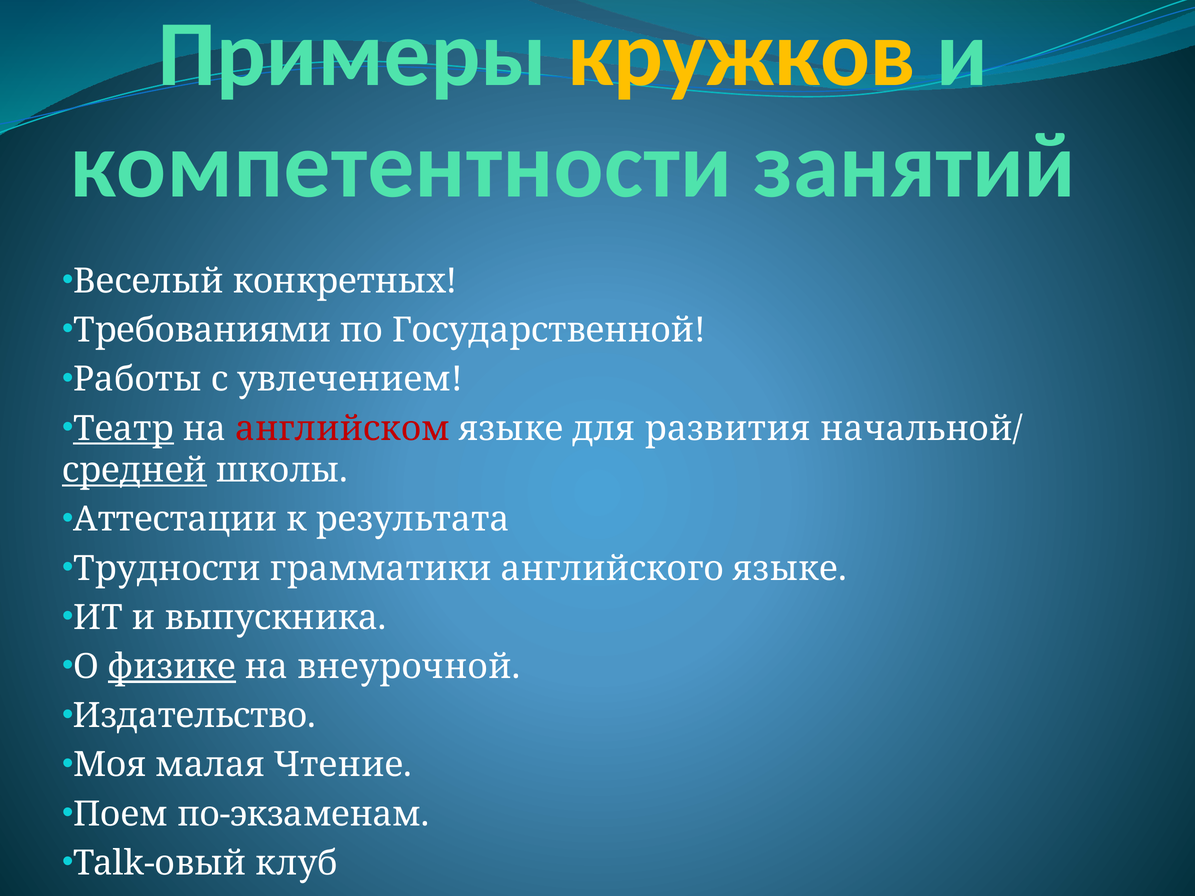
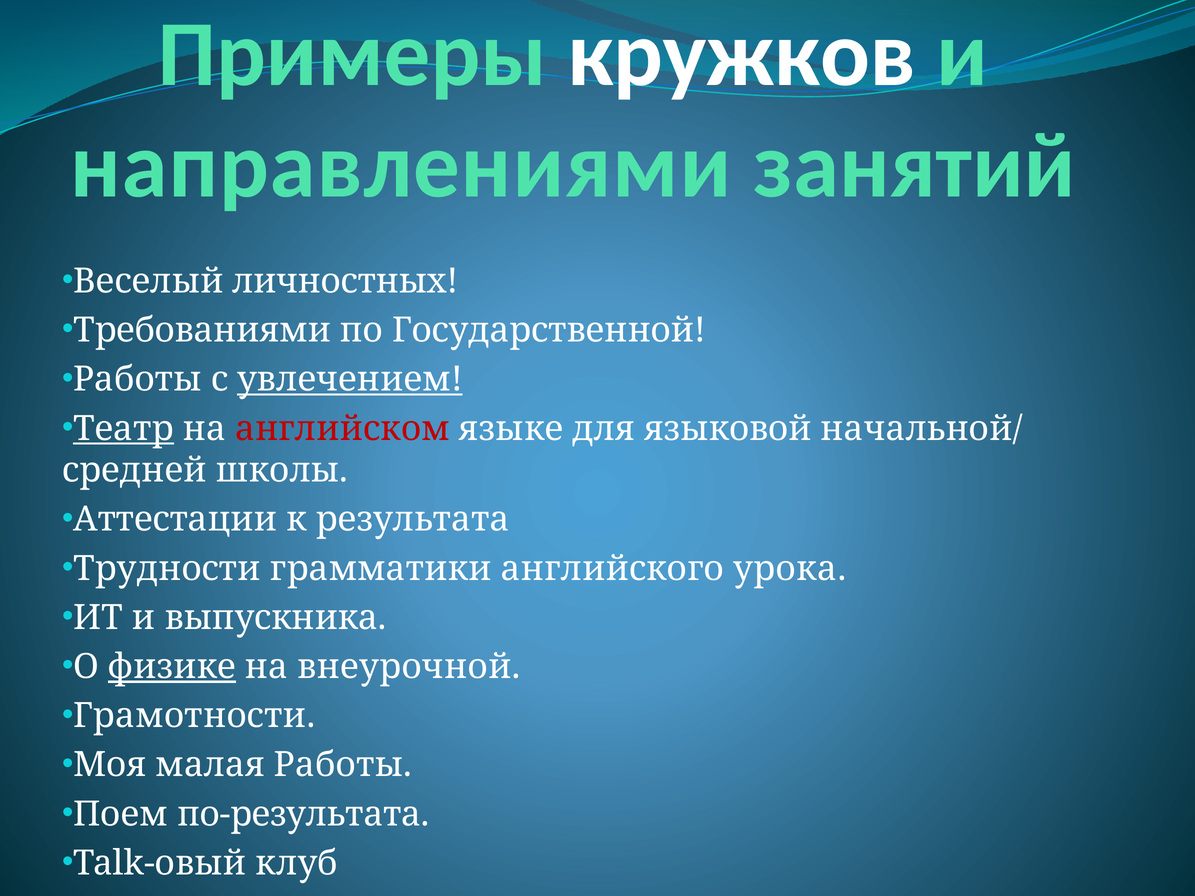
кружков colour: yellow -> white
компетентности: компетентности -> направлениями
конкретных: конкретных -> личностных
увлечением underline: none -> present
развития: развития -> языковой
средней underline: present -> none
английского языке: языке -> урока
Издательство: Издательство -> Грамотности
малая Чтение: Чтение -> Работы
по-экзаменам: по-экзаменам -> по-результата
